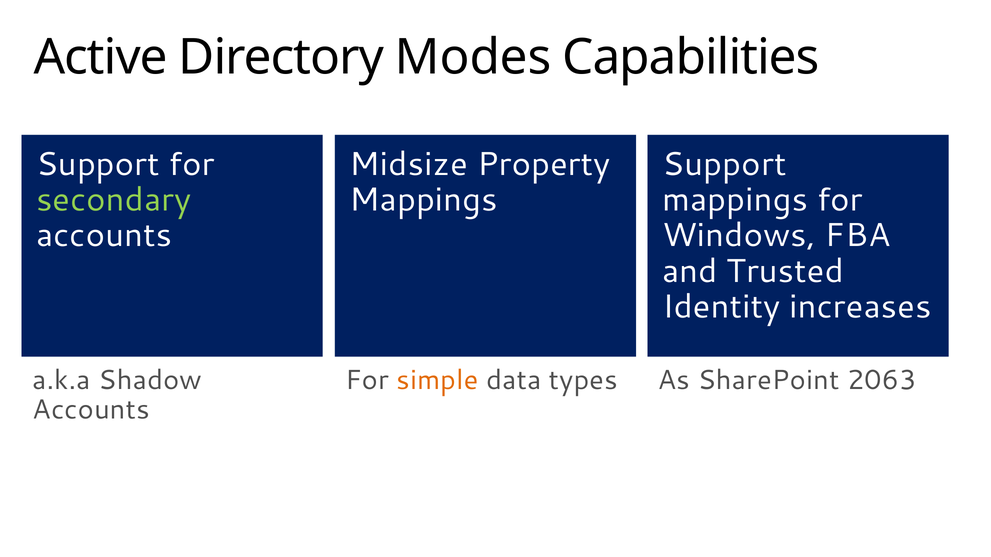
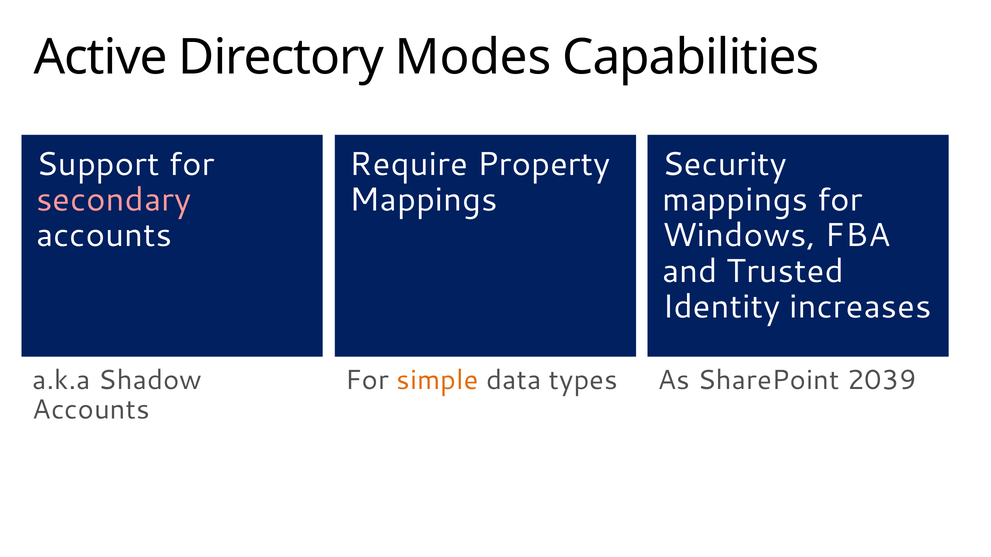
Midsize: Midsize -> Require
Support at (724, 164): Support -> Security
secondary colour: light green -> pink
2063: 2063 -> 2039
